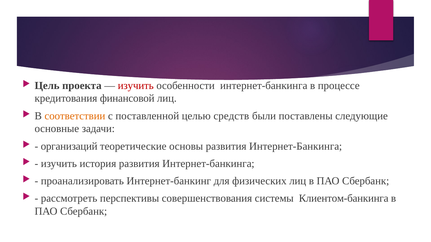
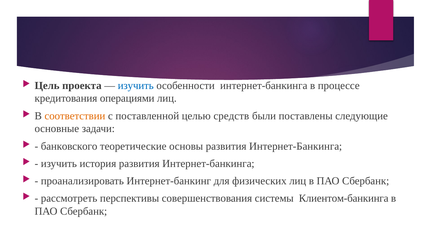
изучить at (136, 86) colour: red -> blue
финансовой: финансовой -> операциями
организаций: организаций -> банковского
